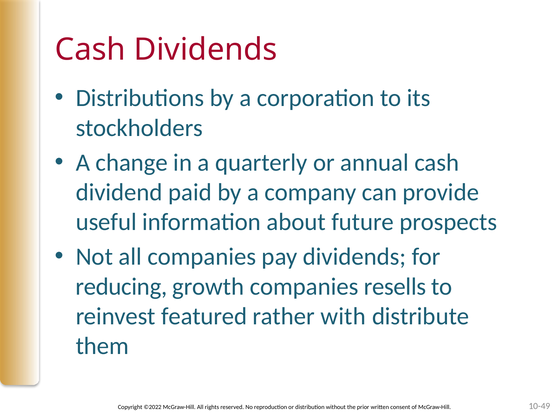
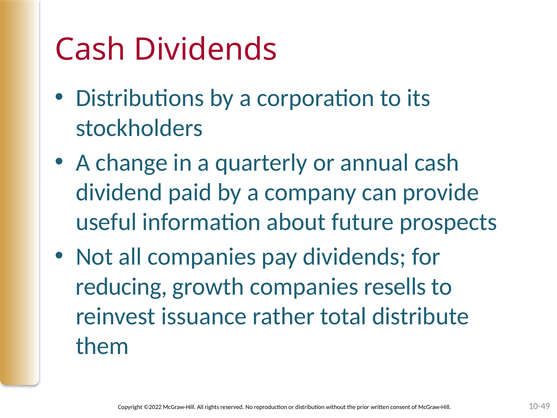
featured: featured -> issuance
with: with -> total
